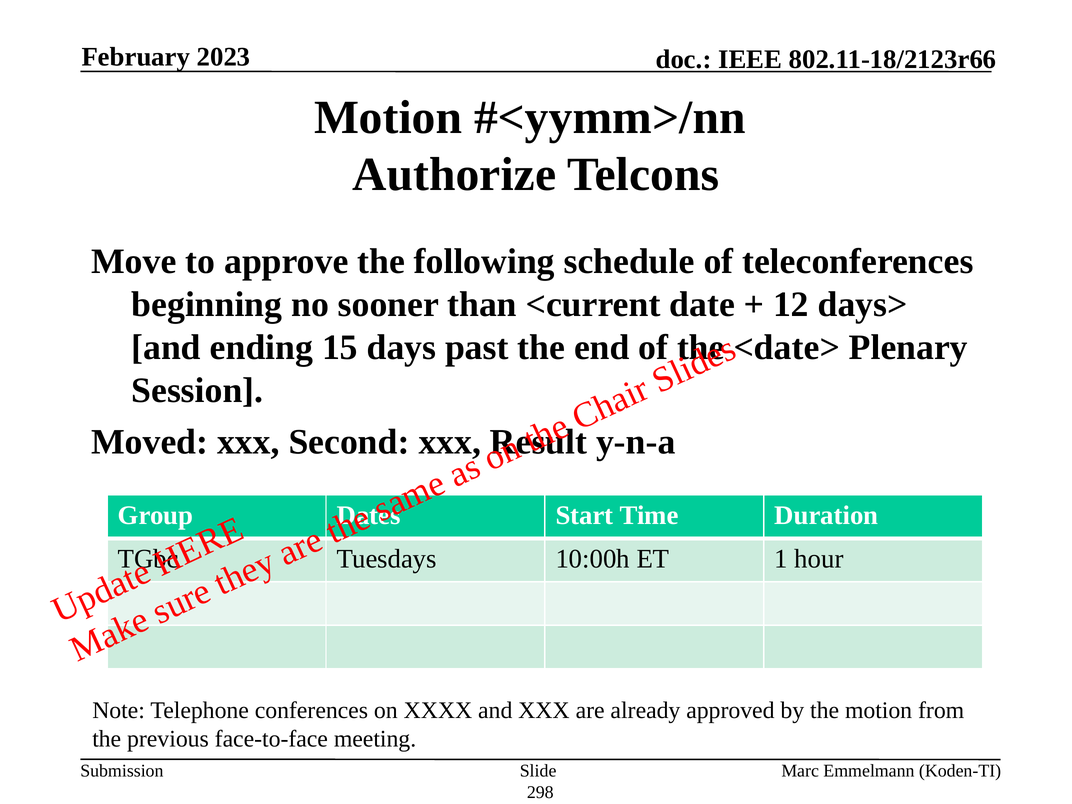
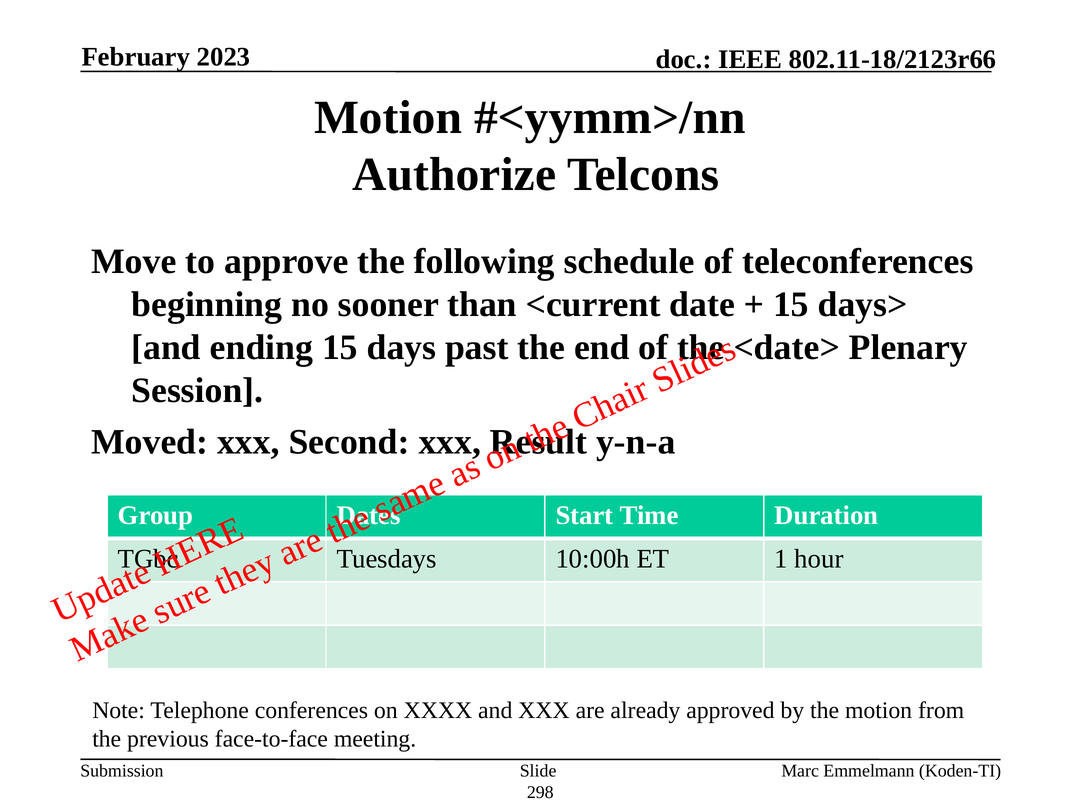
12 at (791, 304): 12 -> 15
